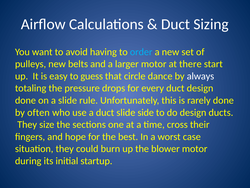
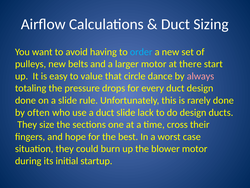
guess: guess -> value
always colour: white -> pink
side: side -> lack
